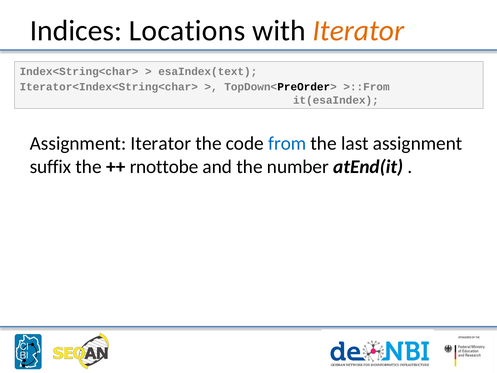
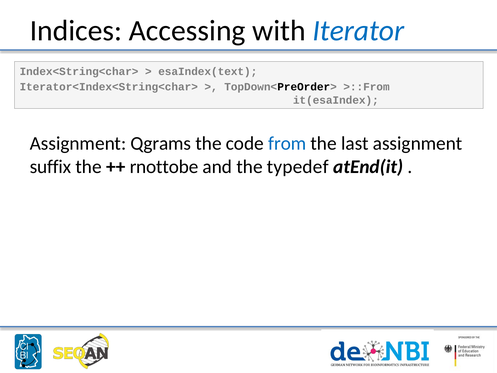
Locations: Locations -> Accessing
Iterator at (358, 31) colour: orange -> blue
Assignment Iterator: Iterator -> Qgrams
number: number -> typedef
